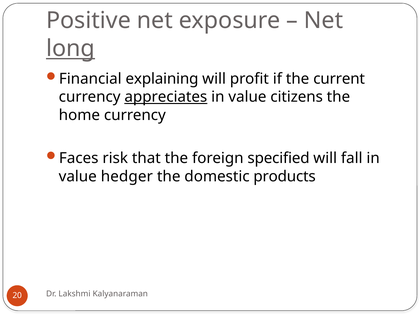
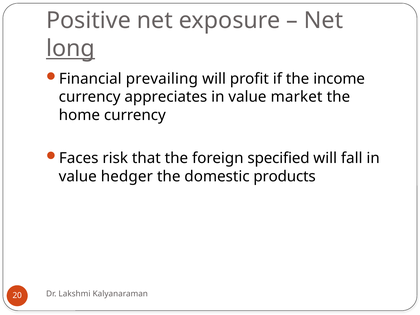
explaining: explaining -> prevailing
current: current -> income
appreciates underline: present -> none
citizens: citizens -> market
